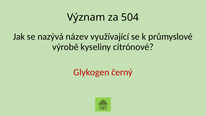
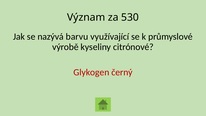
504: 504 -> 530
název: název -> barvu
